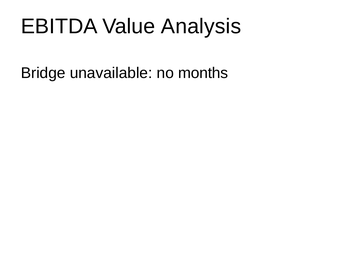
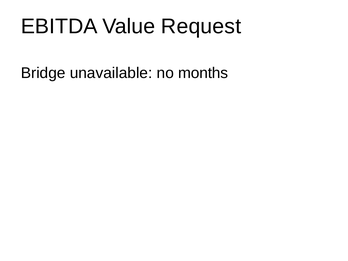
Analysis: Analysis -> Request
